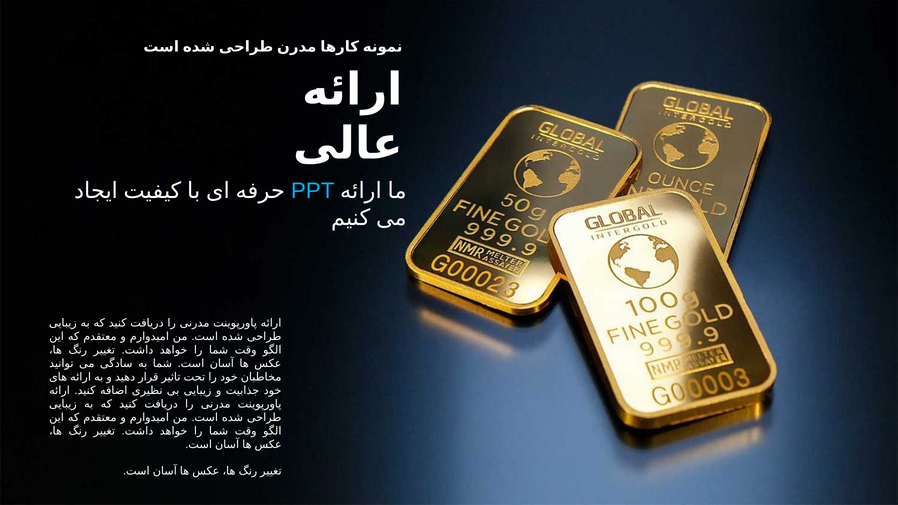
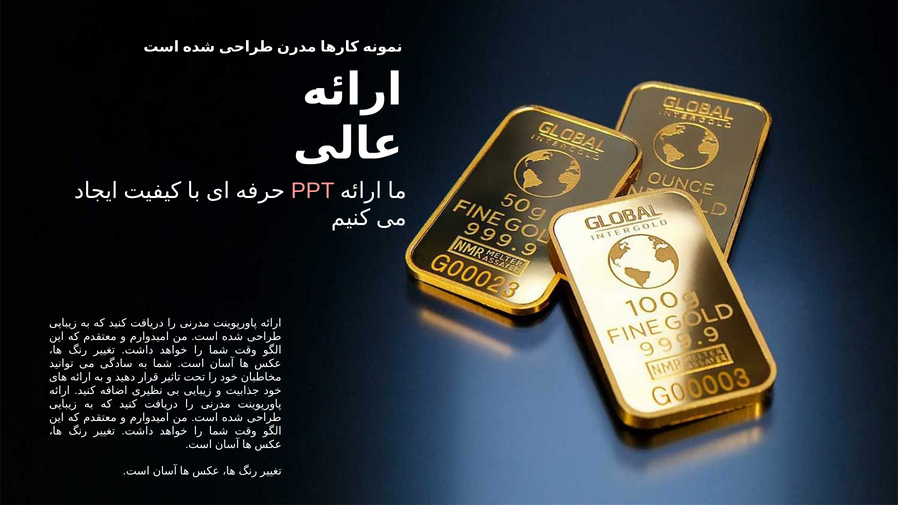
PPT colour: light blue -> pink
